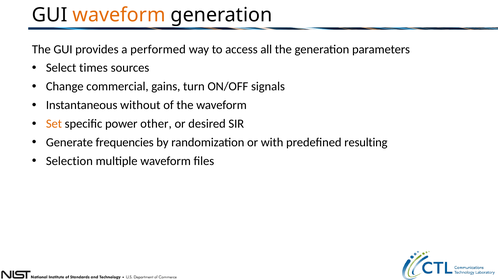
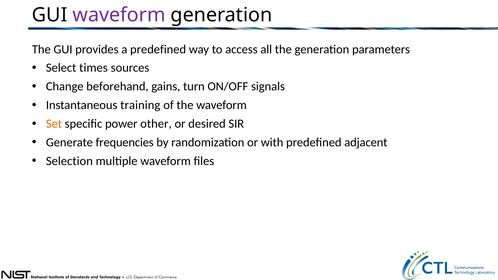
waveform at (119, 15) colour: orange -> purple
a performed: performed -> predefined
commercial: commercial -> beforehand
without: without -> training
resulting: resulting -> adjacent
